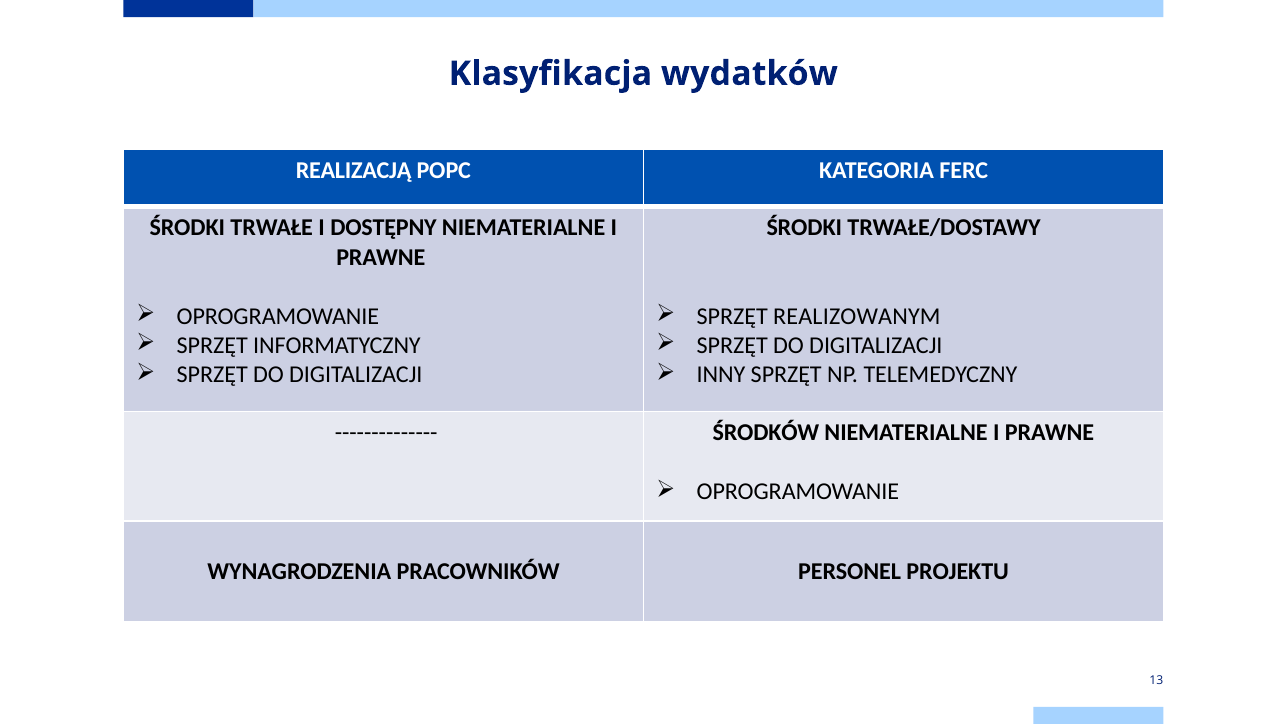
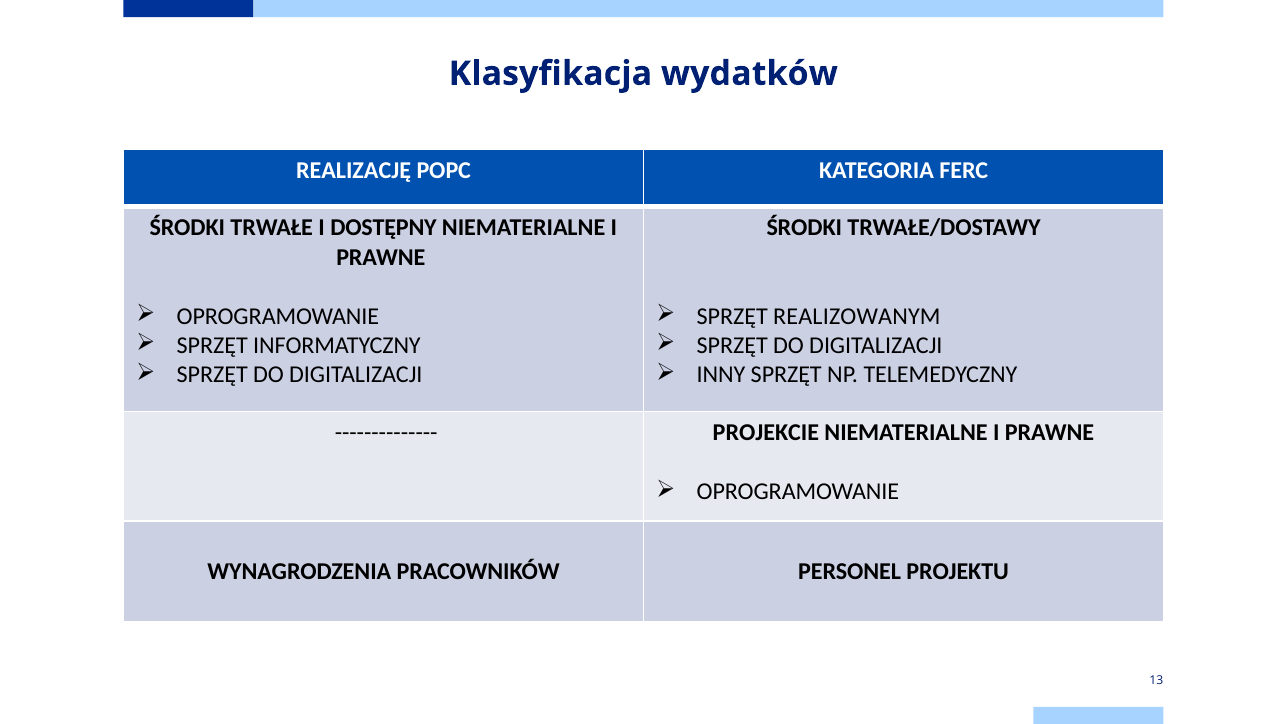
REALIZACJĄ: REALIZACJĄ -> REALIZACJĘ
ŚRODKÓW: ŚRODKÓW -> PROJEKCIE
